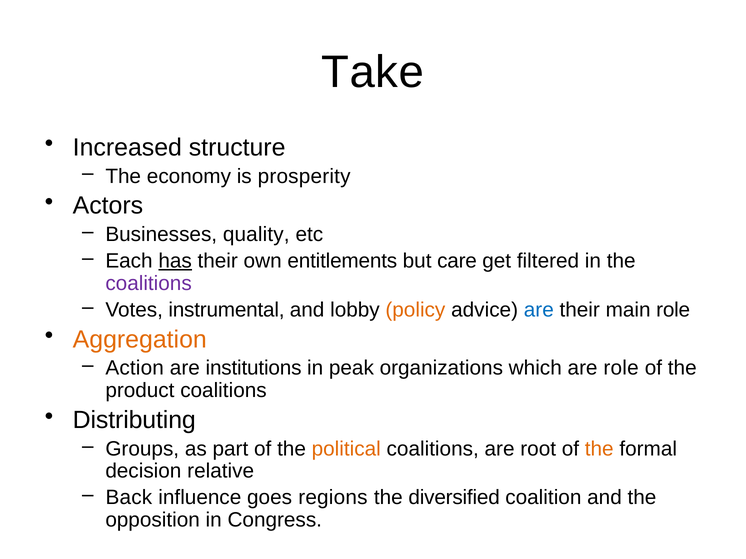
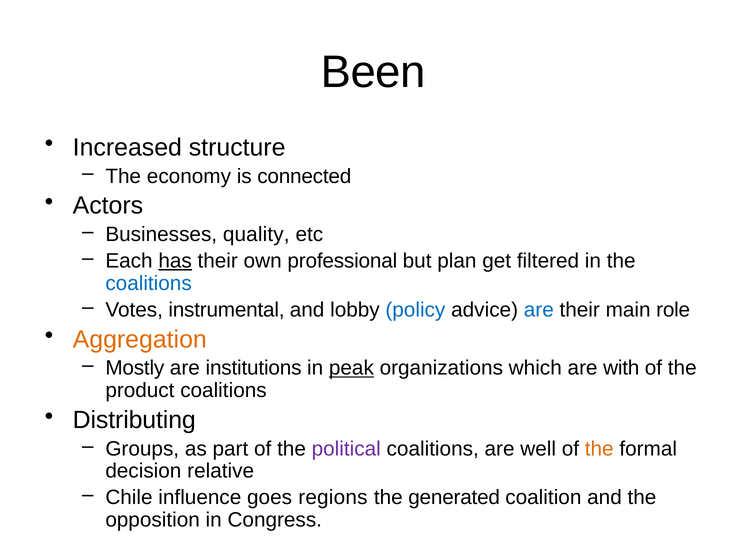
Take: Take -> Been
prosperity: prosperity -> connected
entitlements: entitlements -> professional
care: care -> plan
coalitions at (149, 284) colour: purple -> blue
policy colour: orange -> blue
Action: Action -> Mostly
peak underline: none -> present
are role: role -> with
political colour: orange -> purple
root: root -> well
Back: Back -> Chile
diversified: diversified -> generated
